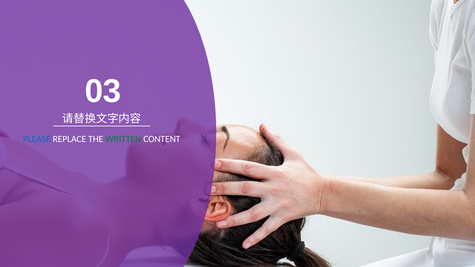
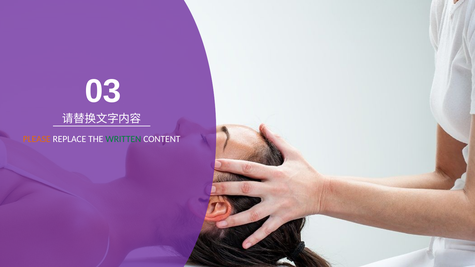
PLEASE colour: blue -> orange
